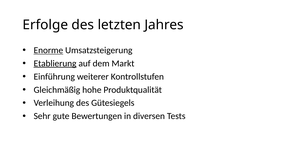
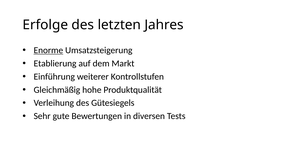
Etablierung underline: present -> none
